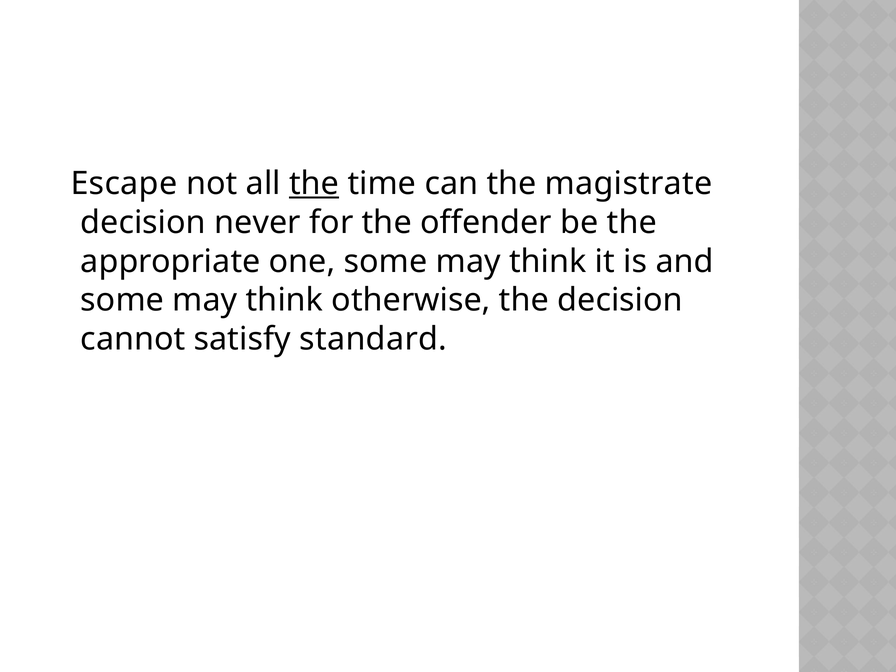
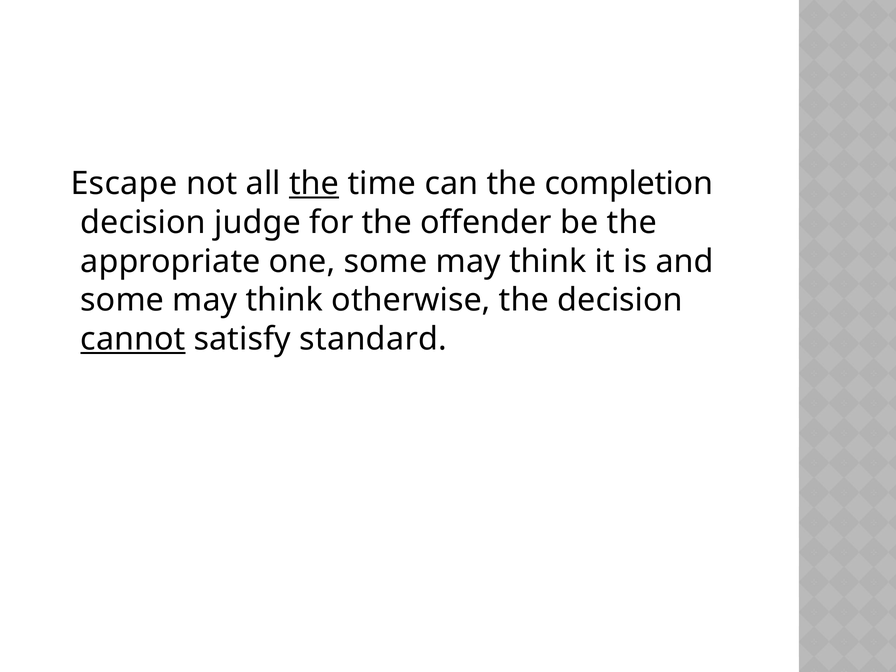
magistrate: magistrate -> completion
never: never -> judge
cannot underline: none -> present
